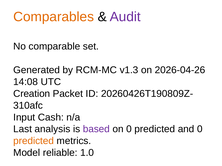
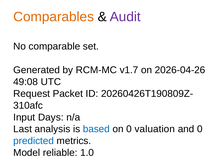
v1.3: v1.3 -> v1.7
14:08: 14:08 -> 49:08
Creation: Creation -> Request
Cash: Cash -> Days
based colour: purple -> blue
on 0 predicted: predicted -> valuation
predicted at (34, 141) colour: orange -> blue
